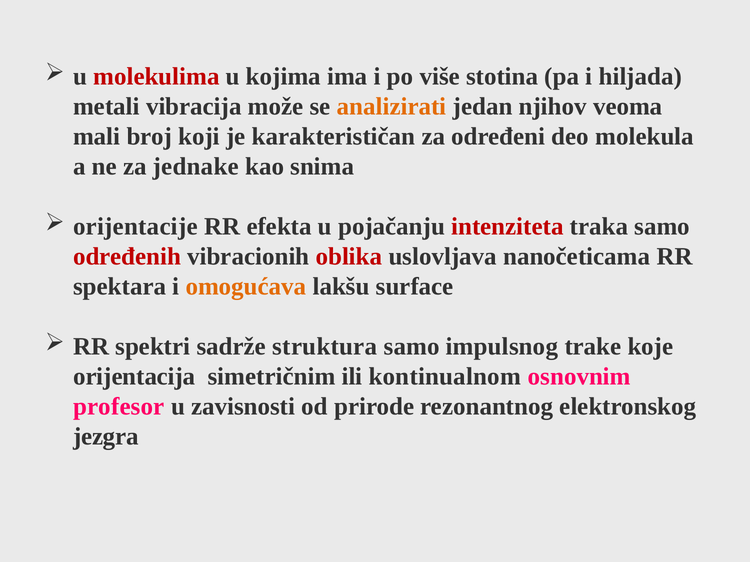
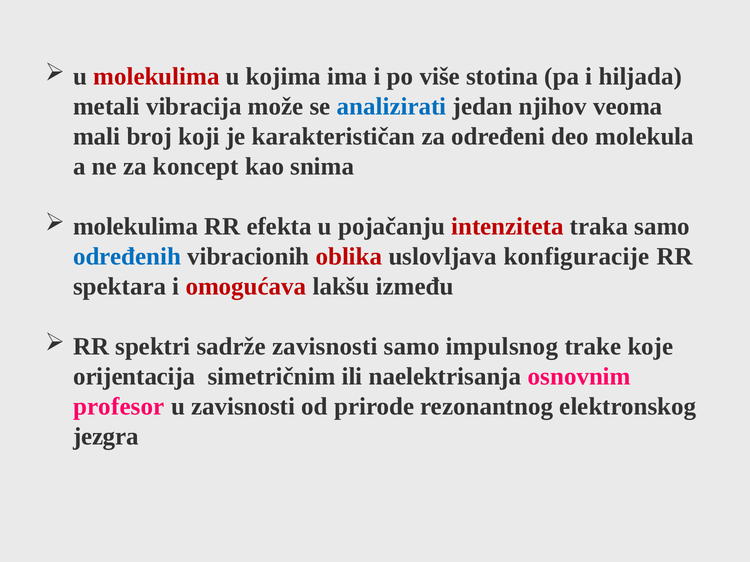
analizirati colour: orange -> blue
jednake: jednake -> koncept
orijentacije at (135, 227): orijentacije -> molekulima
određenih colour: red -> blue
nanočeticama: nanočeticama -> konfiguracije
omogućava colour: orange -> red
surface: surface -> između
sadrže struktura: struktura -> zavisnosti
kontinualnom: kontinualnom -> naelektrisanja
